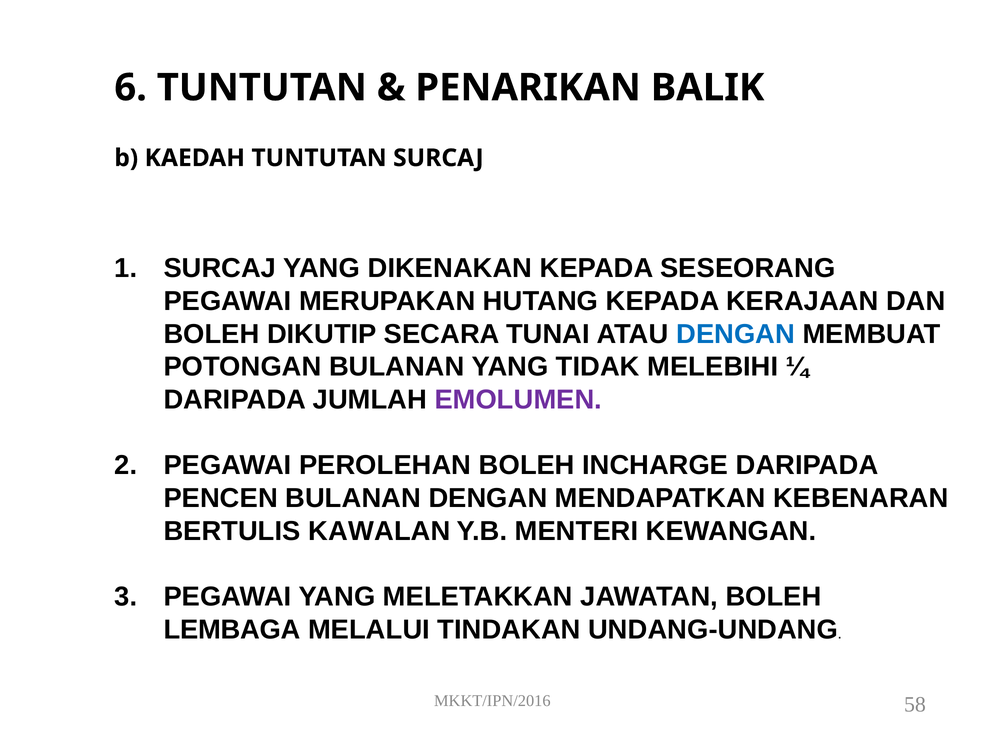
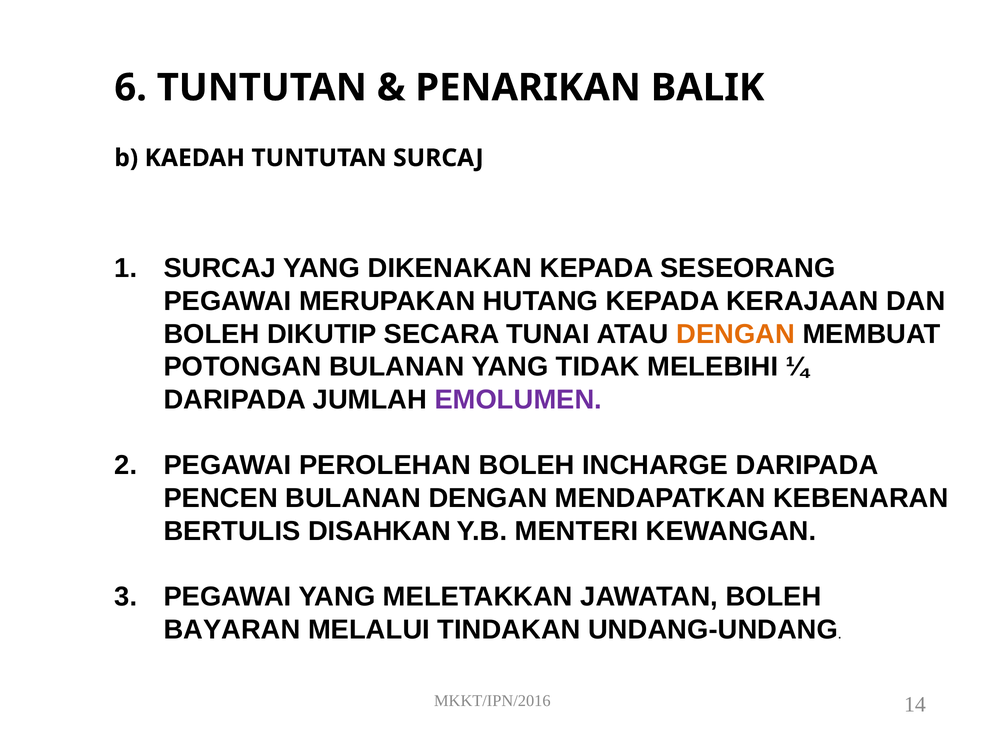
DENGAN at (736, 334) colour: blue -> orange
KAWALAN: KAWALAN -> DISAHKAN
LEMBAGA: LEMBAGA -> BAYARAN
58: 58 -> 14
